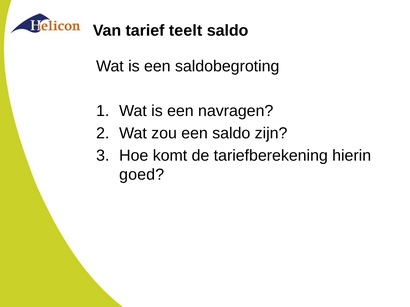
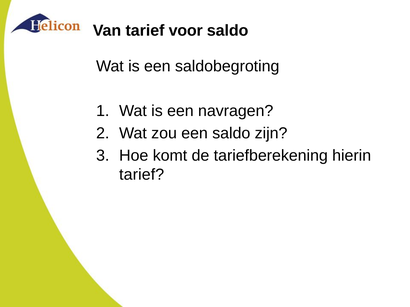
teelt: teelt -> voor
goed at (142, 175): goed -> tarief
